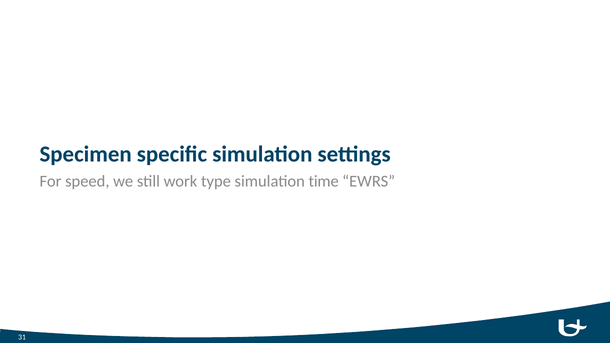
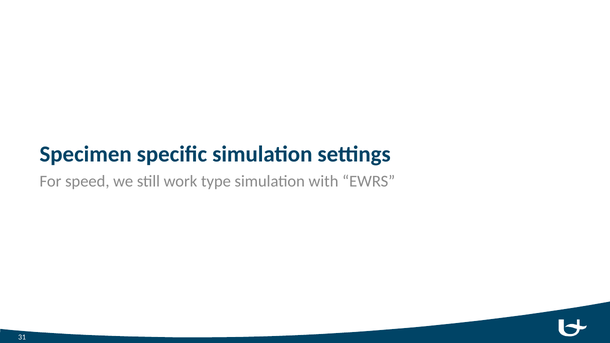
time: time -> with
